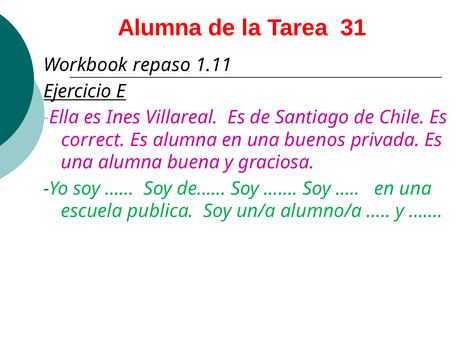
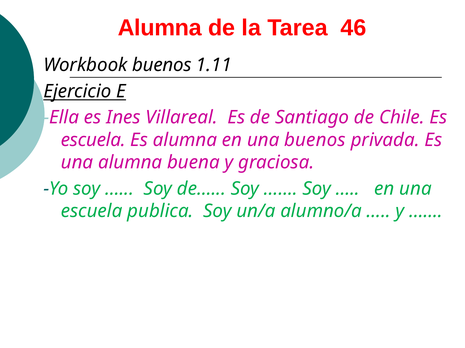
31: 31 -> 46
Workbook repaso: repaso -> buenos
correct at (93, 140): correct -> escuela
